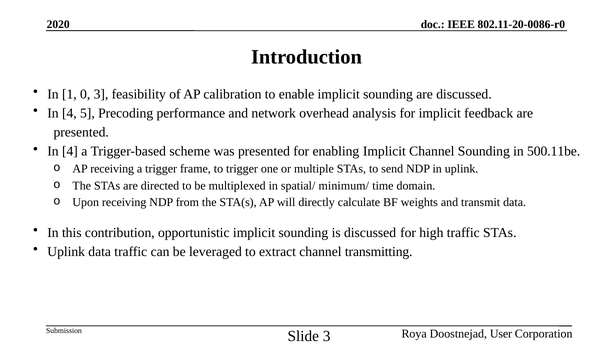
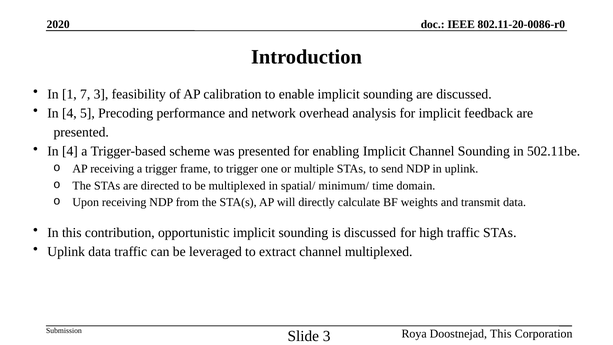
0: 0 -> 7
500.11be: 500.11be -> 502.11be
channel transmitting: transmitting -> multiplexed
Doostnejad User: User -> This
